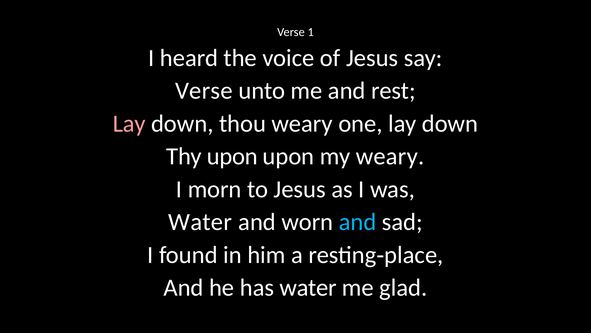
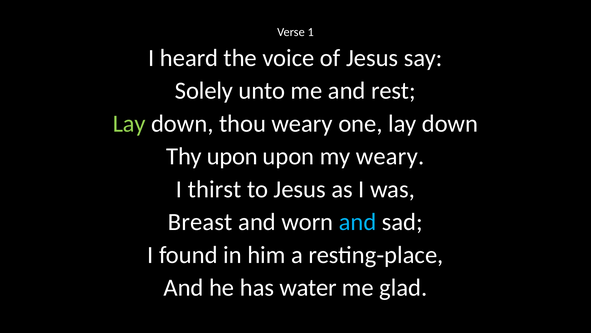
Verse at (204, 91): Verse -> Solely
Lay at (129, 123) colour: pink -> light green
morn: morn -> thirst
Water at (200, 222): Water -> Breast
